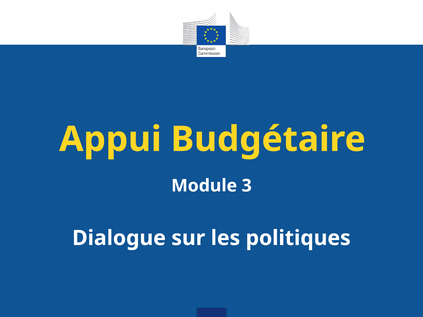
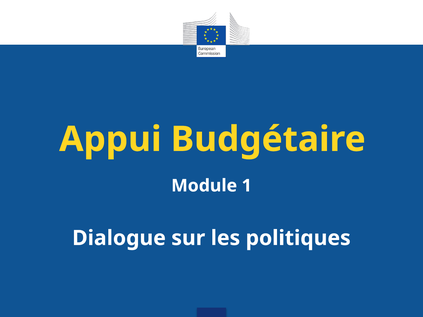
3: 3 -> 1
